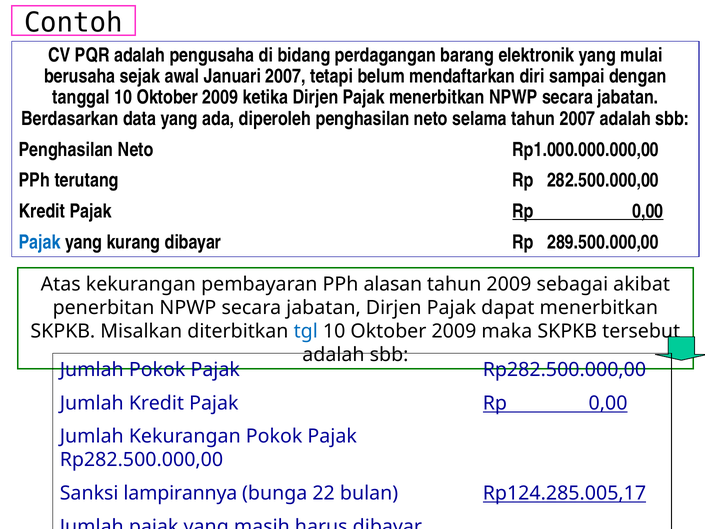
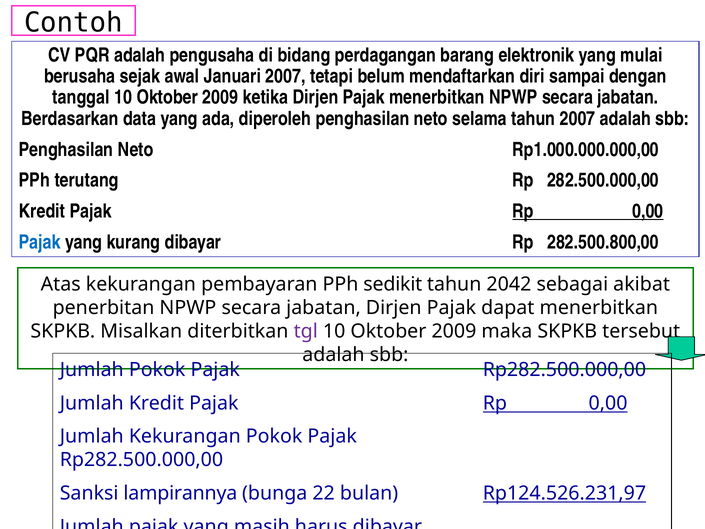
289.500.000,00: 289.500.000,00 -> 282.500.800,00
alasan: alasan -> sedikit
tahun 2009: 2009 -> 2042
tgl colour: blue -> purple
Rp124.285.005,17: Rp124.285.005,17 -> Rp124.526.231,97
